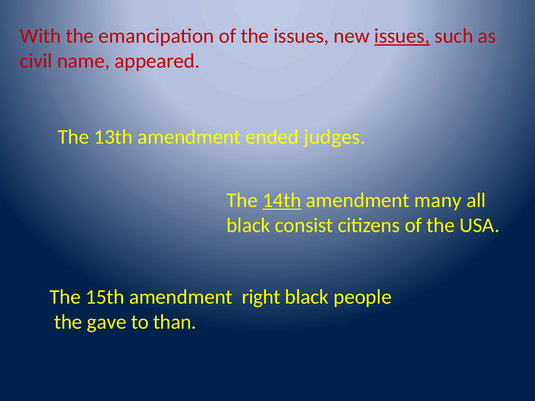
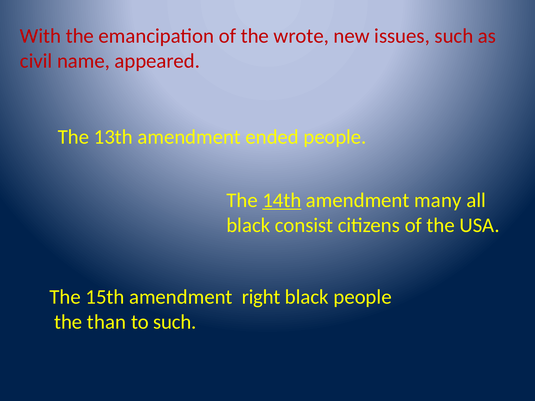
the issues: issues -> wrote
issues at (402, 36) underline: present -> none
ended judges: judges -> people
gave: gave -> than
to than: than -> such
